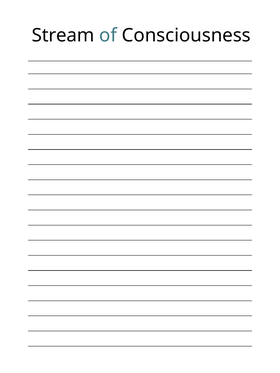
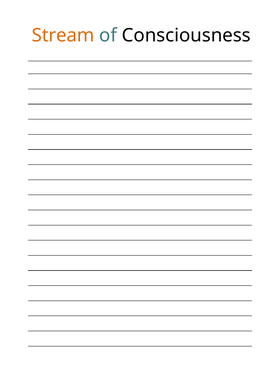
Stream colour: black -> orange
